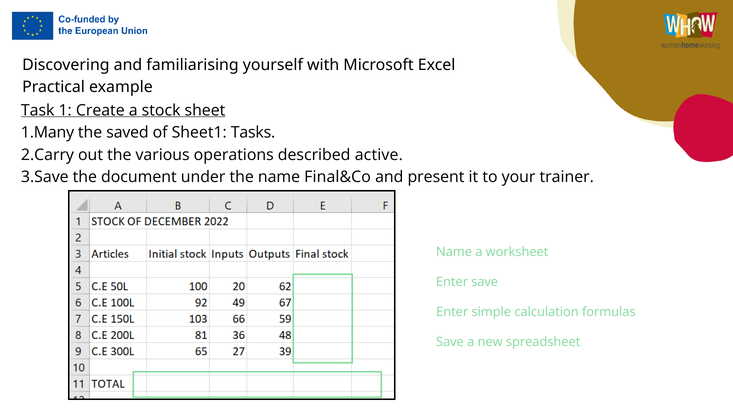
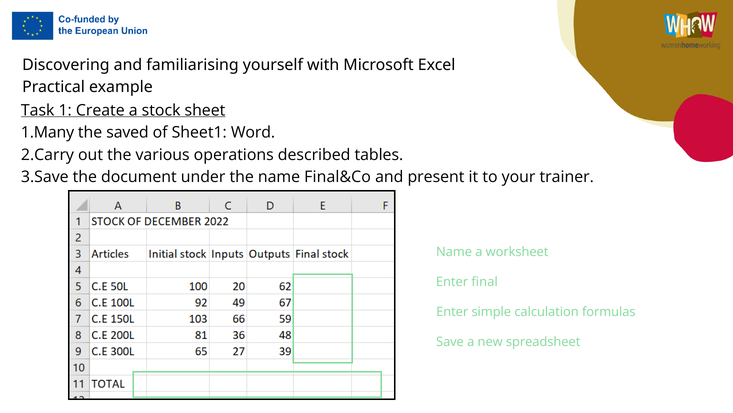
Tasks: Tasks -> Word
active: active -> tables
Enter save: save -> final
